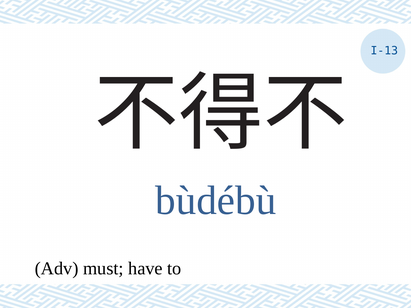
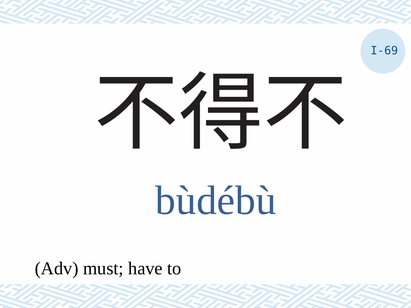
I-13: I-13 -> I-69
